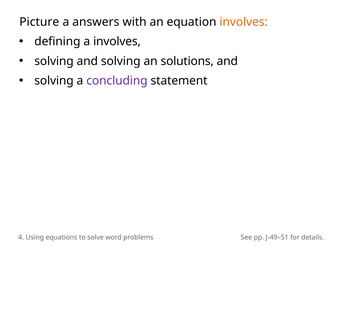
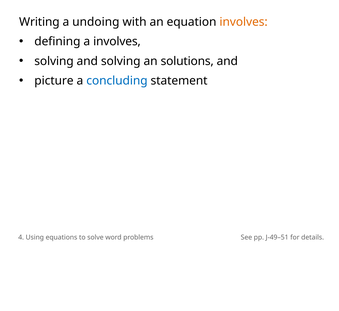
Picture: Picture -> Writing
answers: answers -> undoing
solving at (54, 81): solving -> picture
concluding colour: purple -> blue
